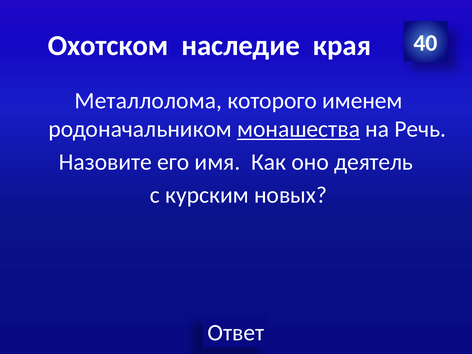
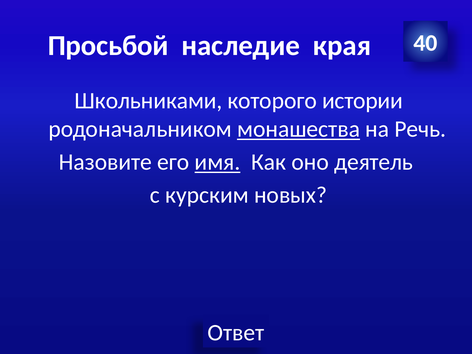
Охотском: Охотском -> Просьбой
Металлолома: Металлолома -> Школьниками
именем: именем -> истории
имя underline: none -> present
